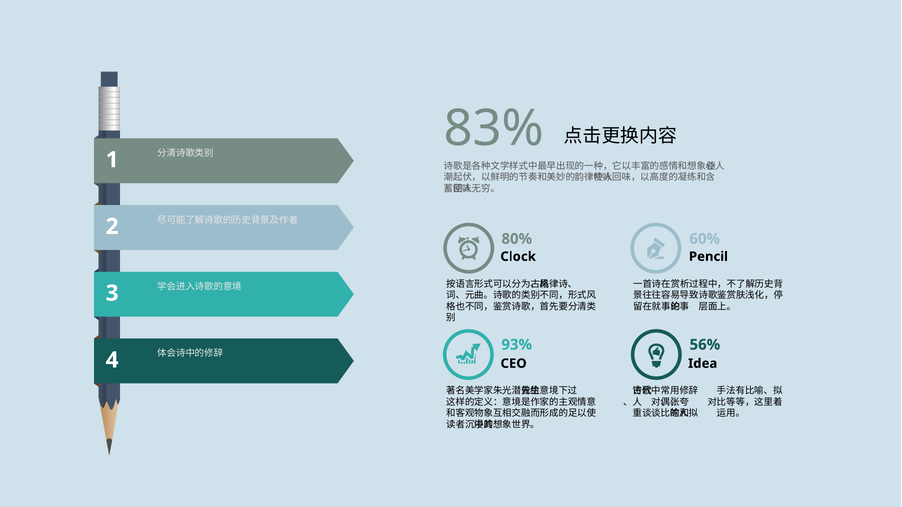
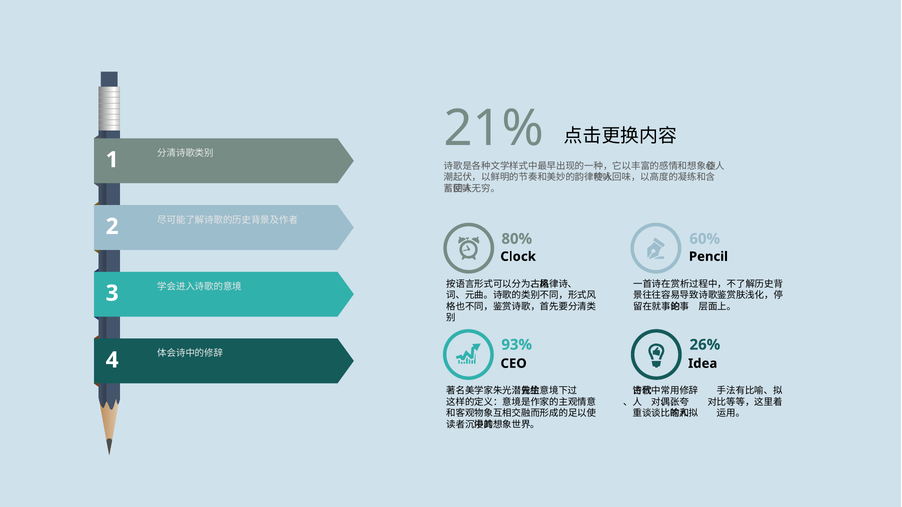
83%: 83% -> 21%
56%: 56% -> 26%
